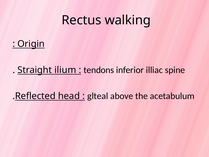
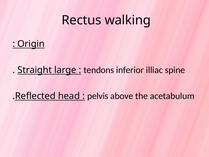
ilium: ilium -> large
glteal: glteal -> pelvis
